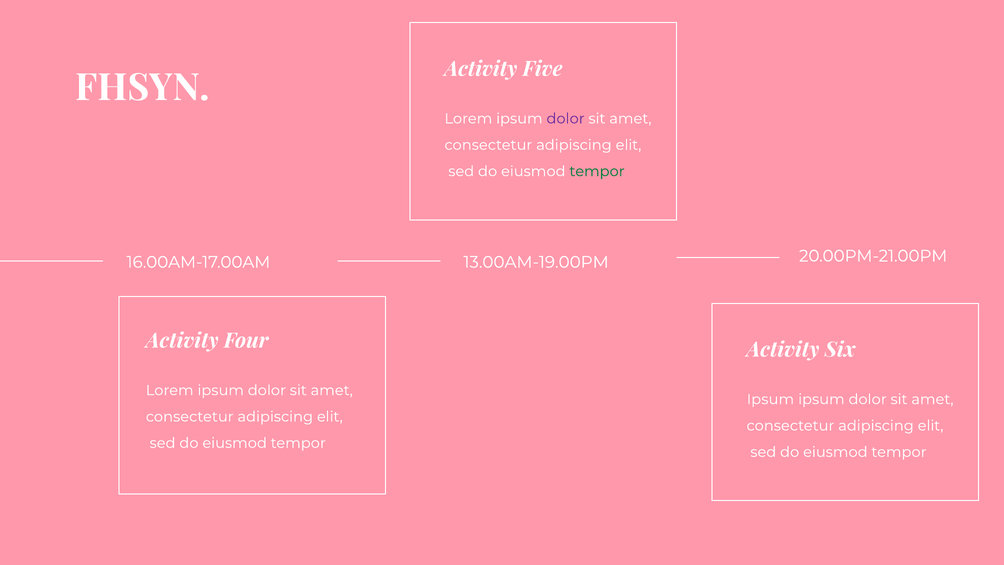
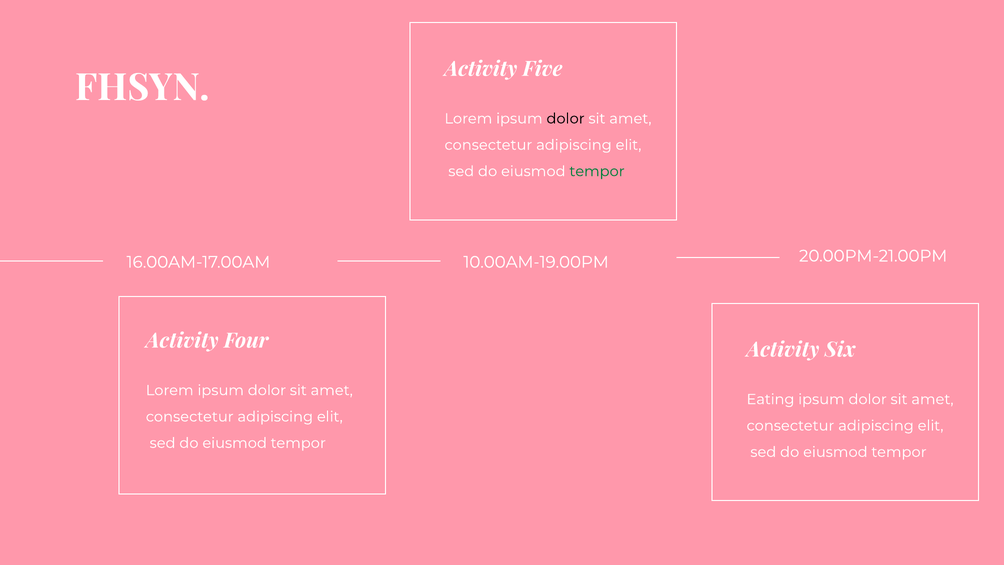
dolor at (566, 119) colour: purple -> black
13.00AM-19.00PM: 13.00AM-19.00PM -> 10.00AM-19.00PM
Ipsum at (770, 399): Ipsum -> Eating
